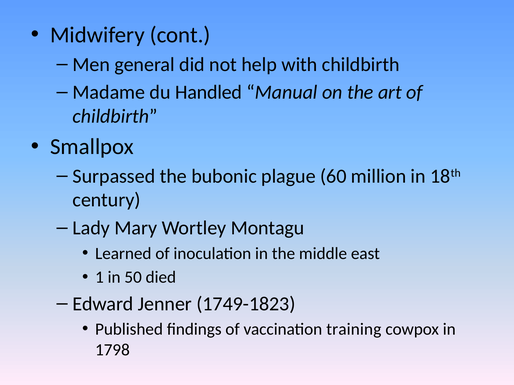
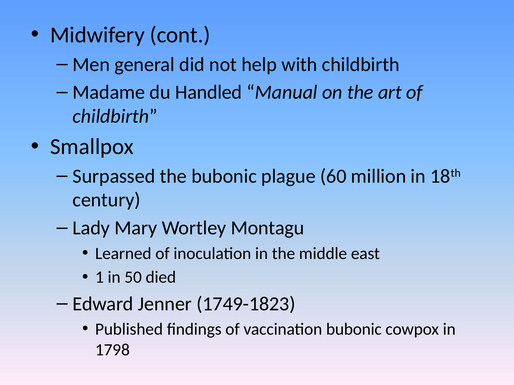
vaccination training: training -> bubonic
